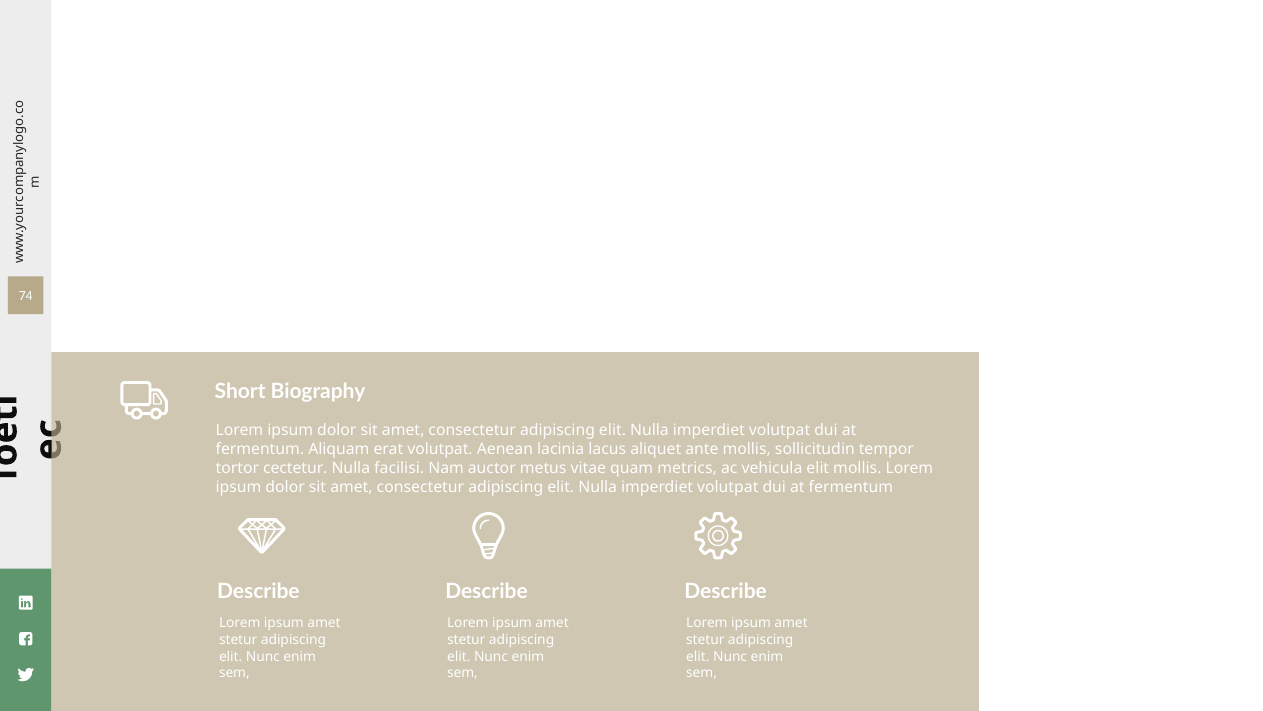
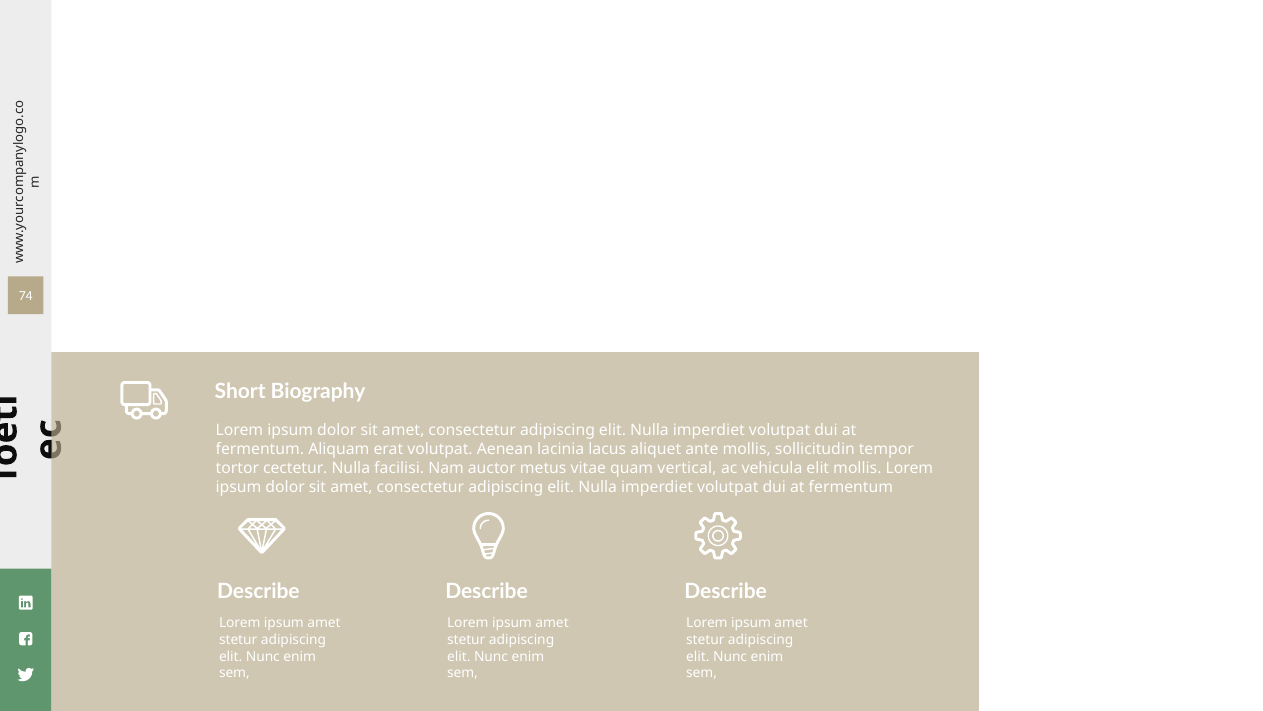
metrics: metrics -> vertical
